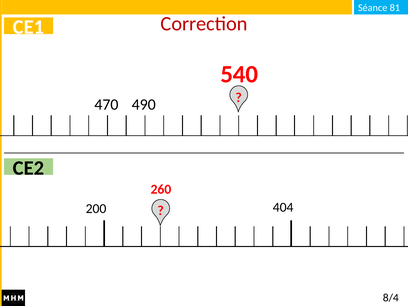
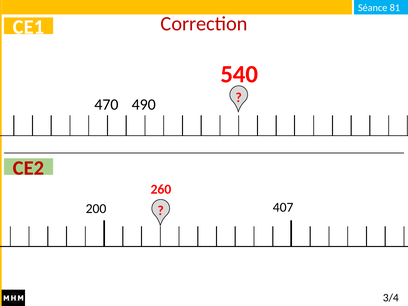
CE2 colour: black -> red
404: 404 -> 407
8/4: 8/4 -> 3/4
